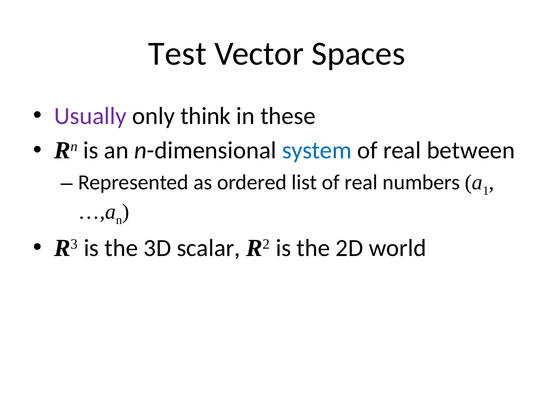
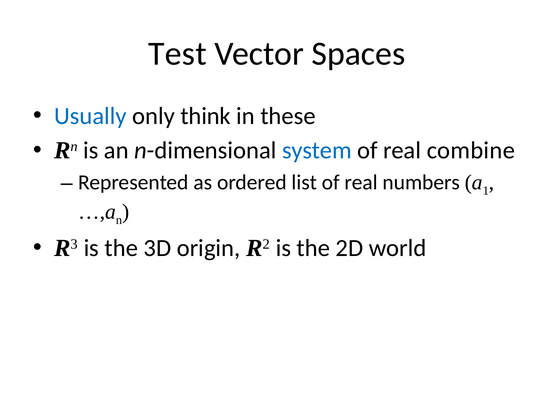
Usually colour: purple -> blue
between: between -> combine
scalar: scalar -> origin
